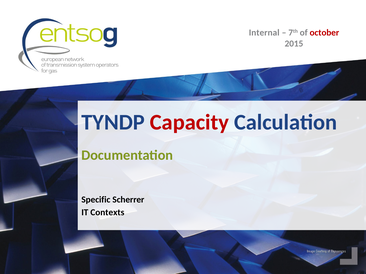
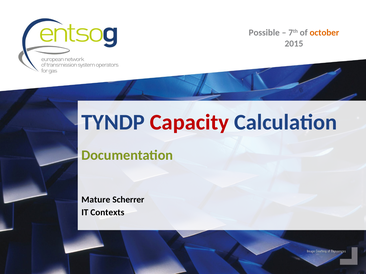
Internal: Internal -> Possible
october colour: red -> orange
Specific: Specific -> Mature
